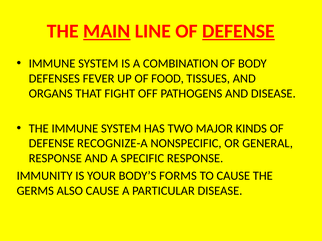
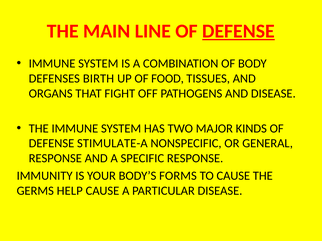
MAIN underline: present -> none
FEVER: FEVER -> BIRTH
RECOGNIZE-A: RECOGNIZE-A -> STIMULATE-A
ALSO: ALSO -> HELP
